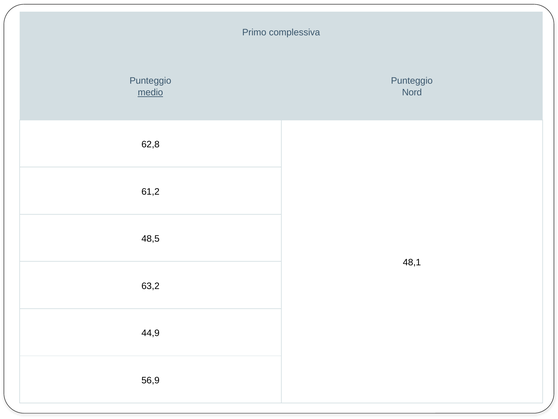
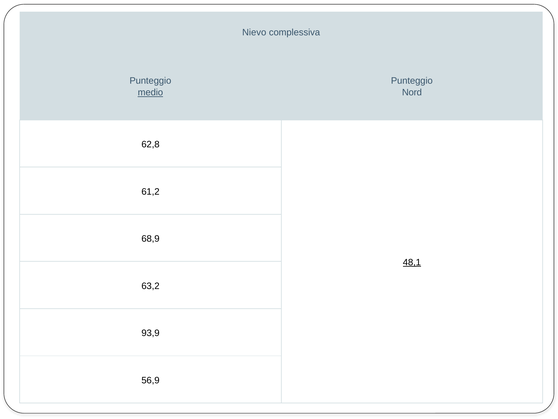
Primo: Primo -> Nievo
48,5: 48,5 -> 68,9
48,1 underline: none -> present
44,9: 44,9 -> 93,9
